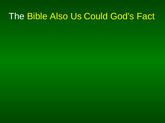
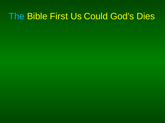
The colour: white -> light blue
Also: Also -> First
Fact: Fact -> Dies
